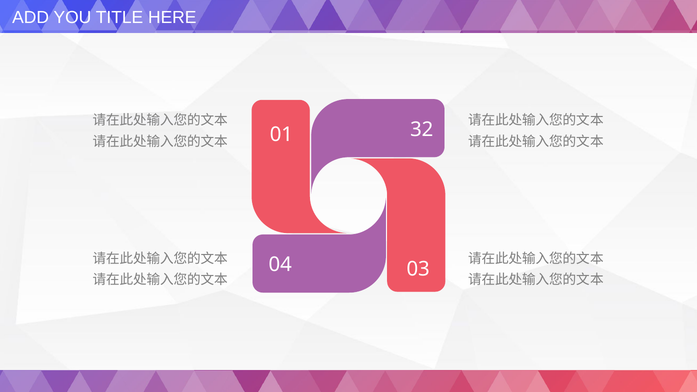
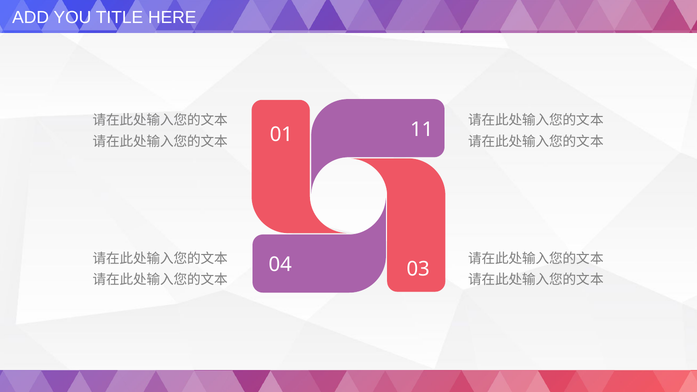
32: 32 -> 11
